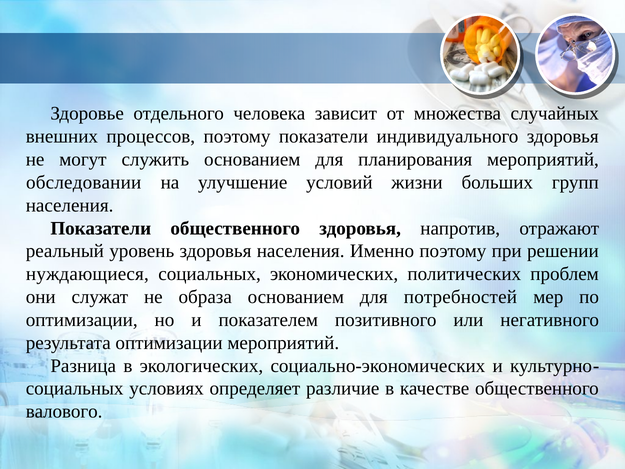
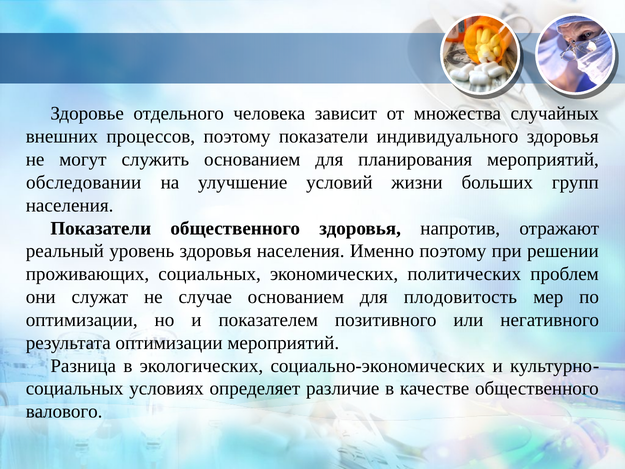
нуждающиеся: нуждающиеся -> проживающих
образа: образа -> случае
потребностей: потребностей -> плодовитость
